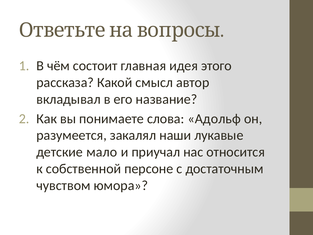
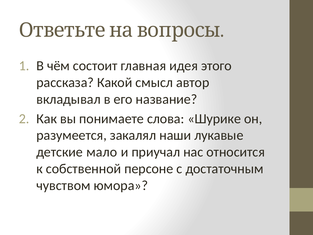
Адольф: Адольф -> Шурике
